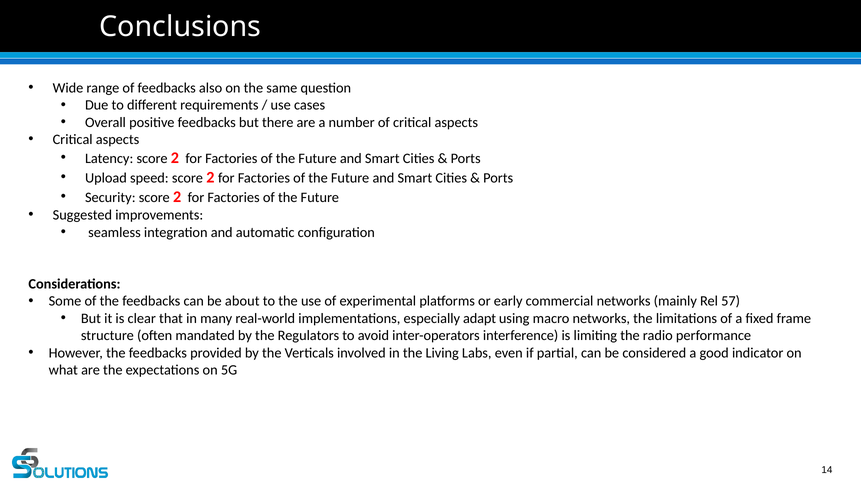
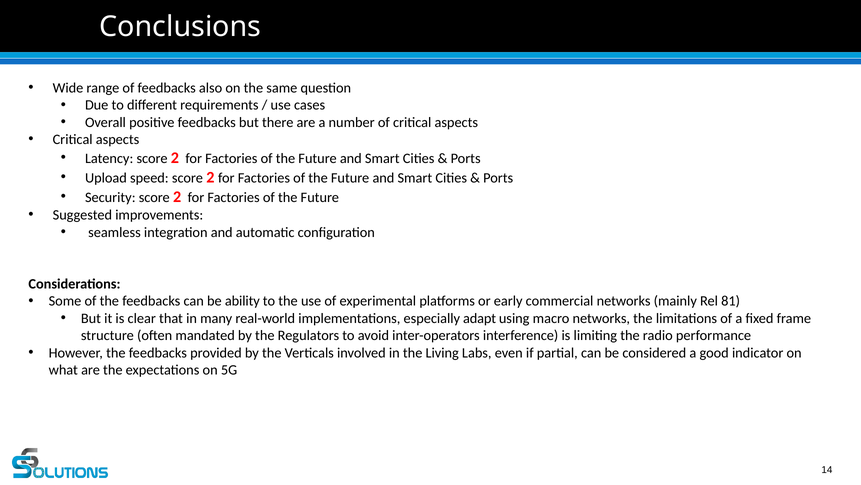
about: about -> ability
57: 57 -> 81
